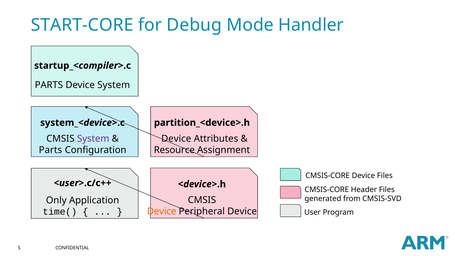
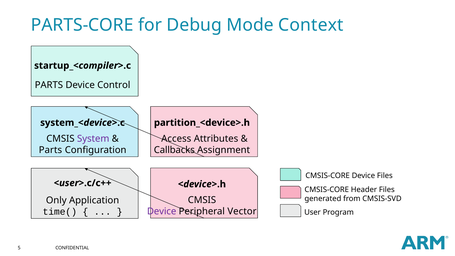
START-CORE: START-CORE -> PARTS-CORE
Handler: Handler -> Context
Device System: System -> Control
Device at (176, 139): Device -> Access
Resource: Resource -> Callbacks
Device at (162, 211) colour: orange -> purple
Peripheral Device: Device -> Vector
